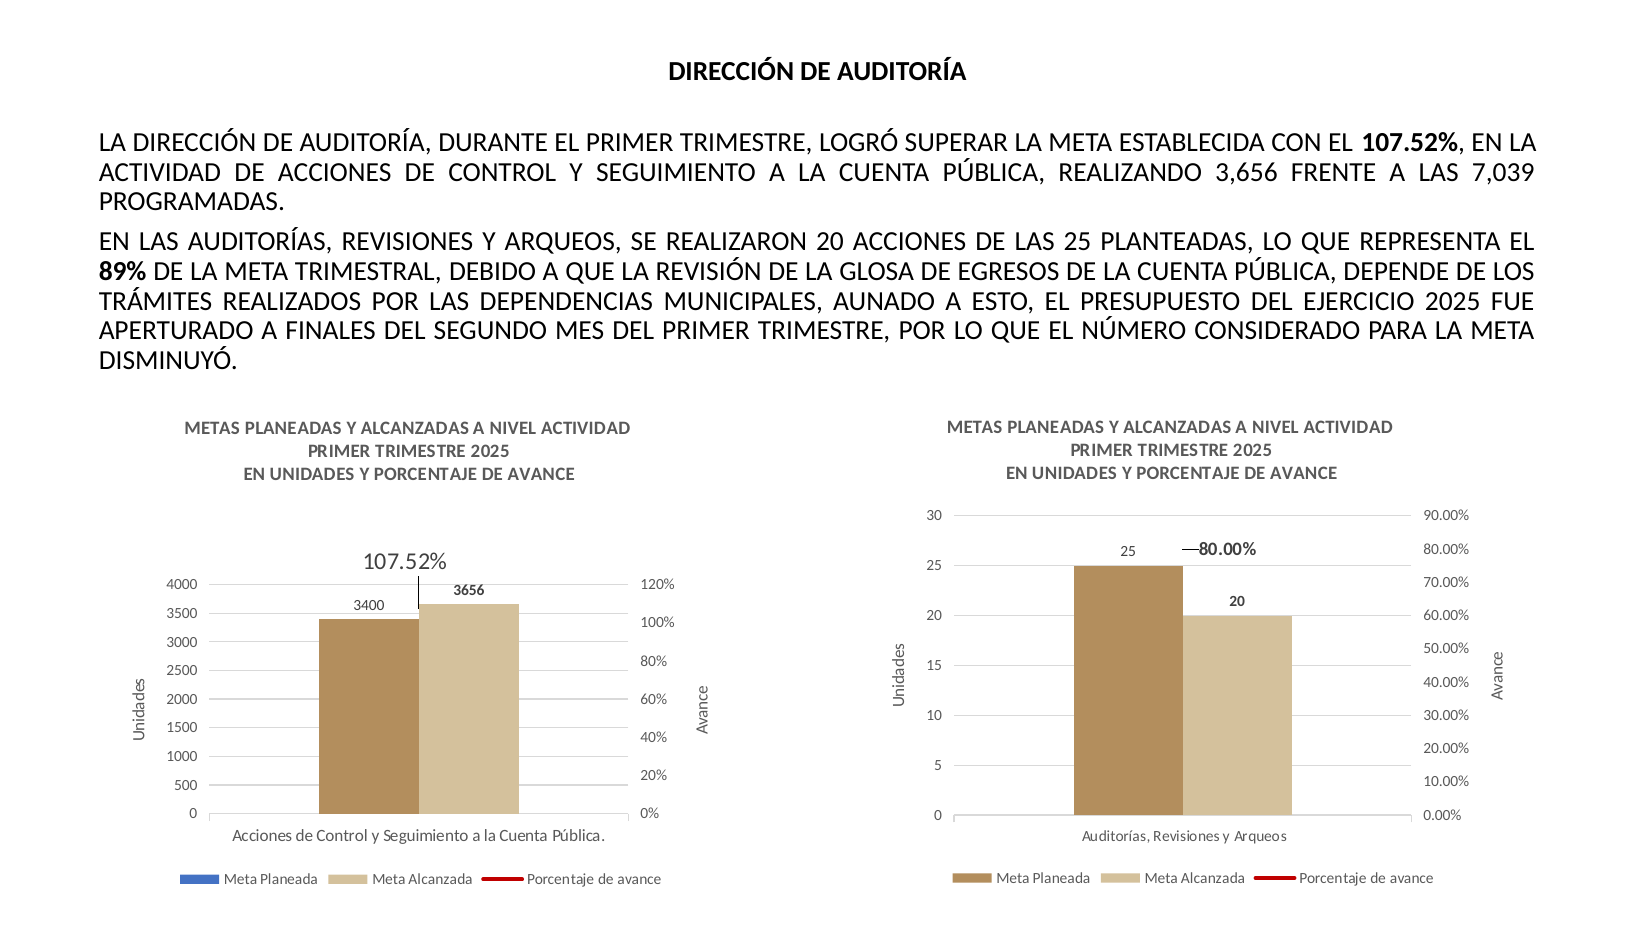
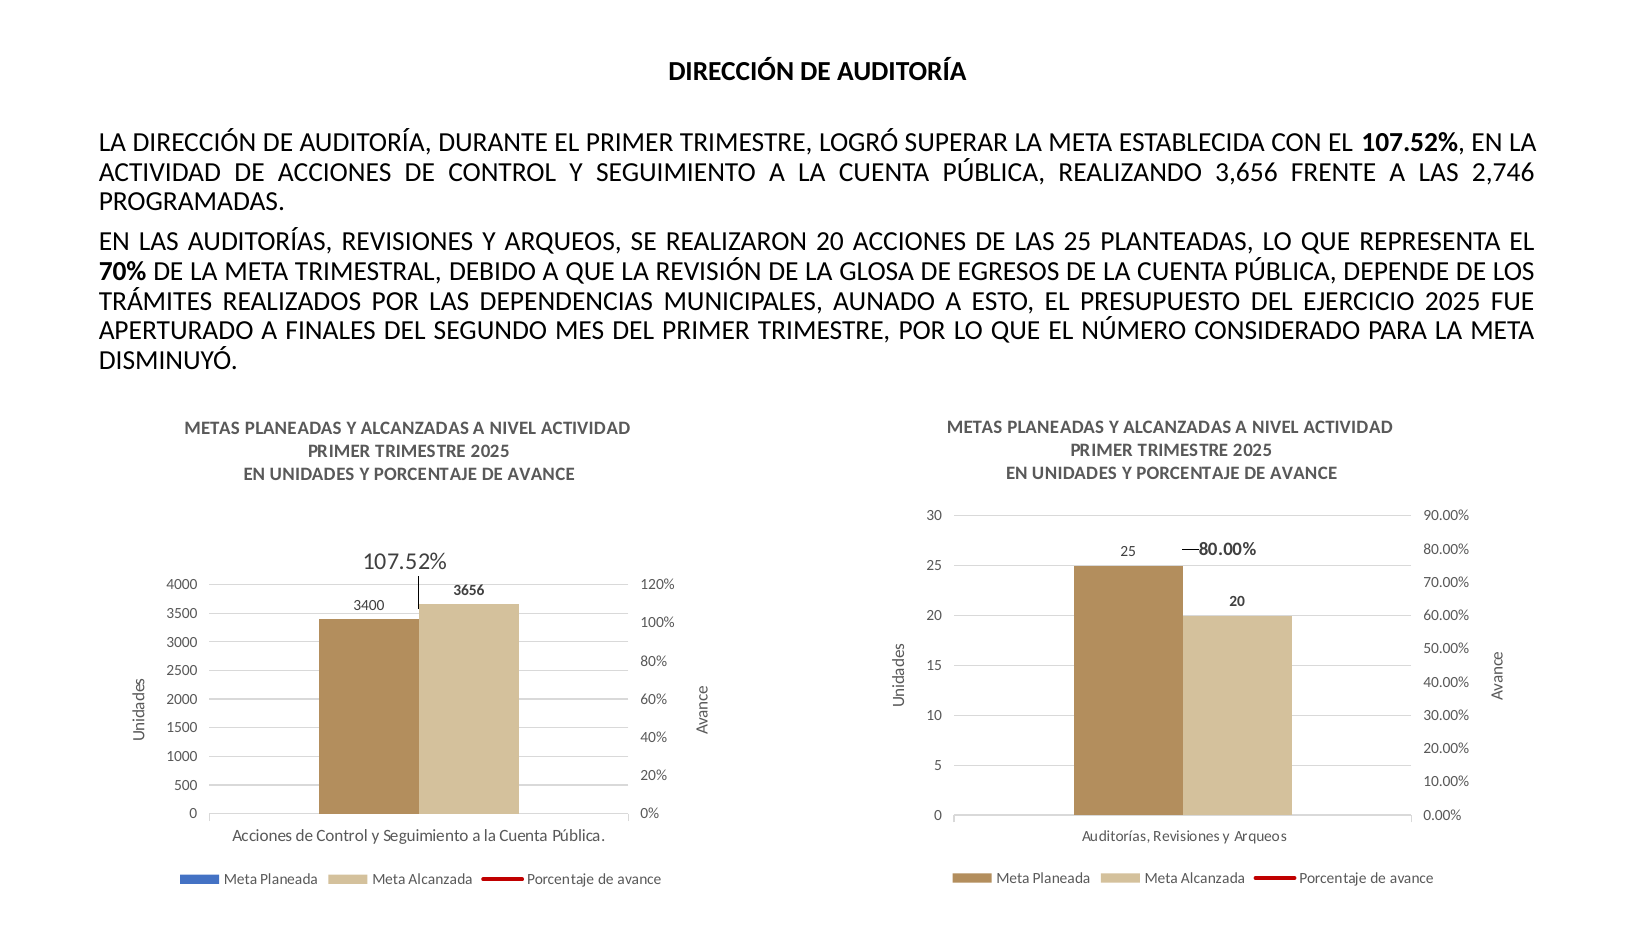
7,039: 7,039 -> 2,746
89%: 89% -> 70%
